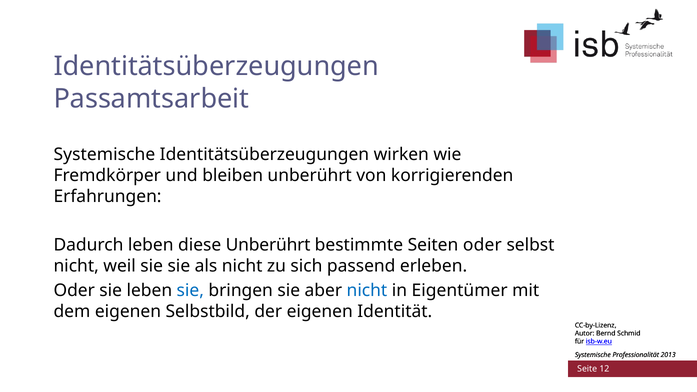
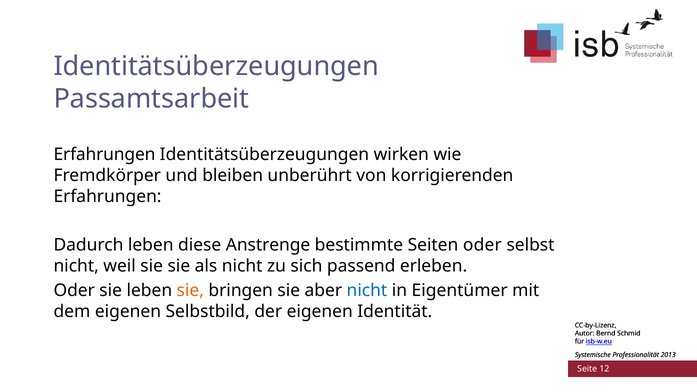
Systemische at (104, 155): Systemische -> Erfahrungen
diese Unberührt: Unberührt -> Anstrenge
sie at (190, 290) colour: blue -> orange
